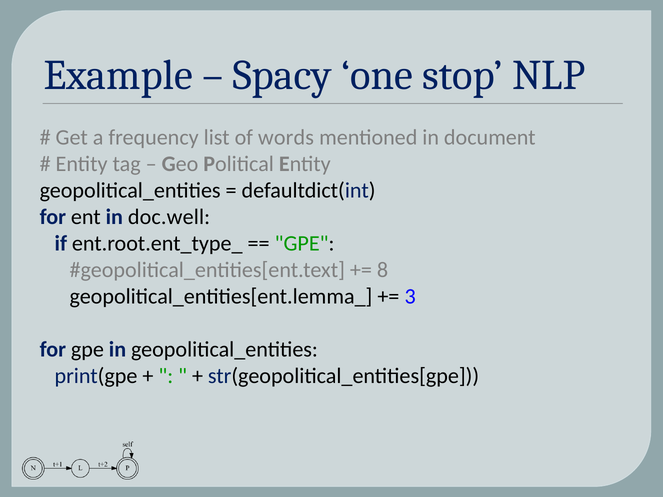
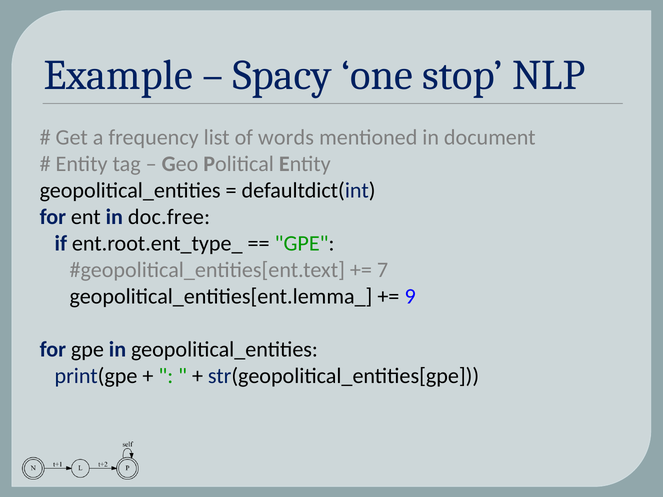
doc.well: doc.well -> doc.free
8: 8 -> 7
3: 3 -> 9
